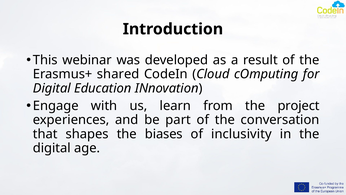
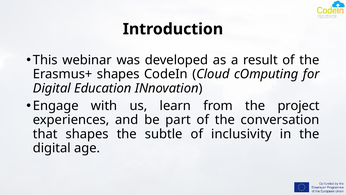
Erasmus+ shared: shared -> shapes
biases: biases -> subtle
